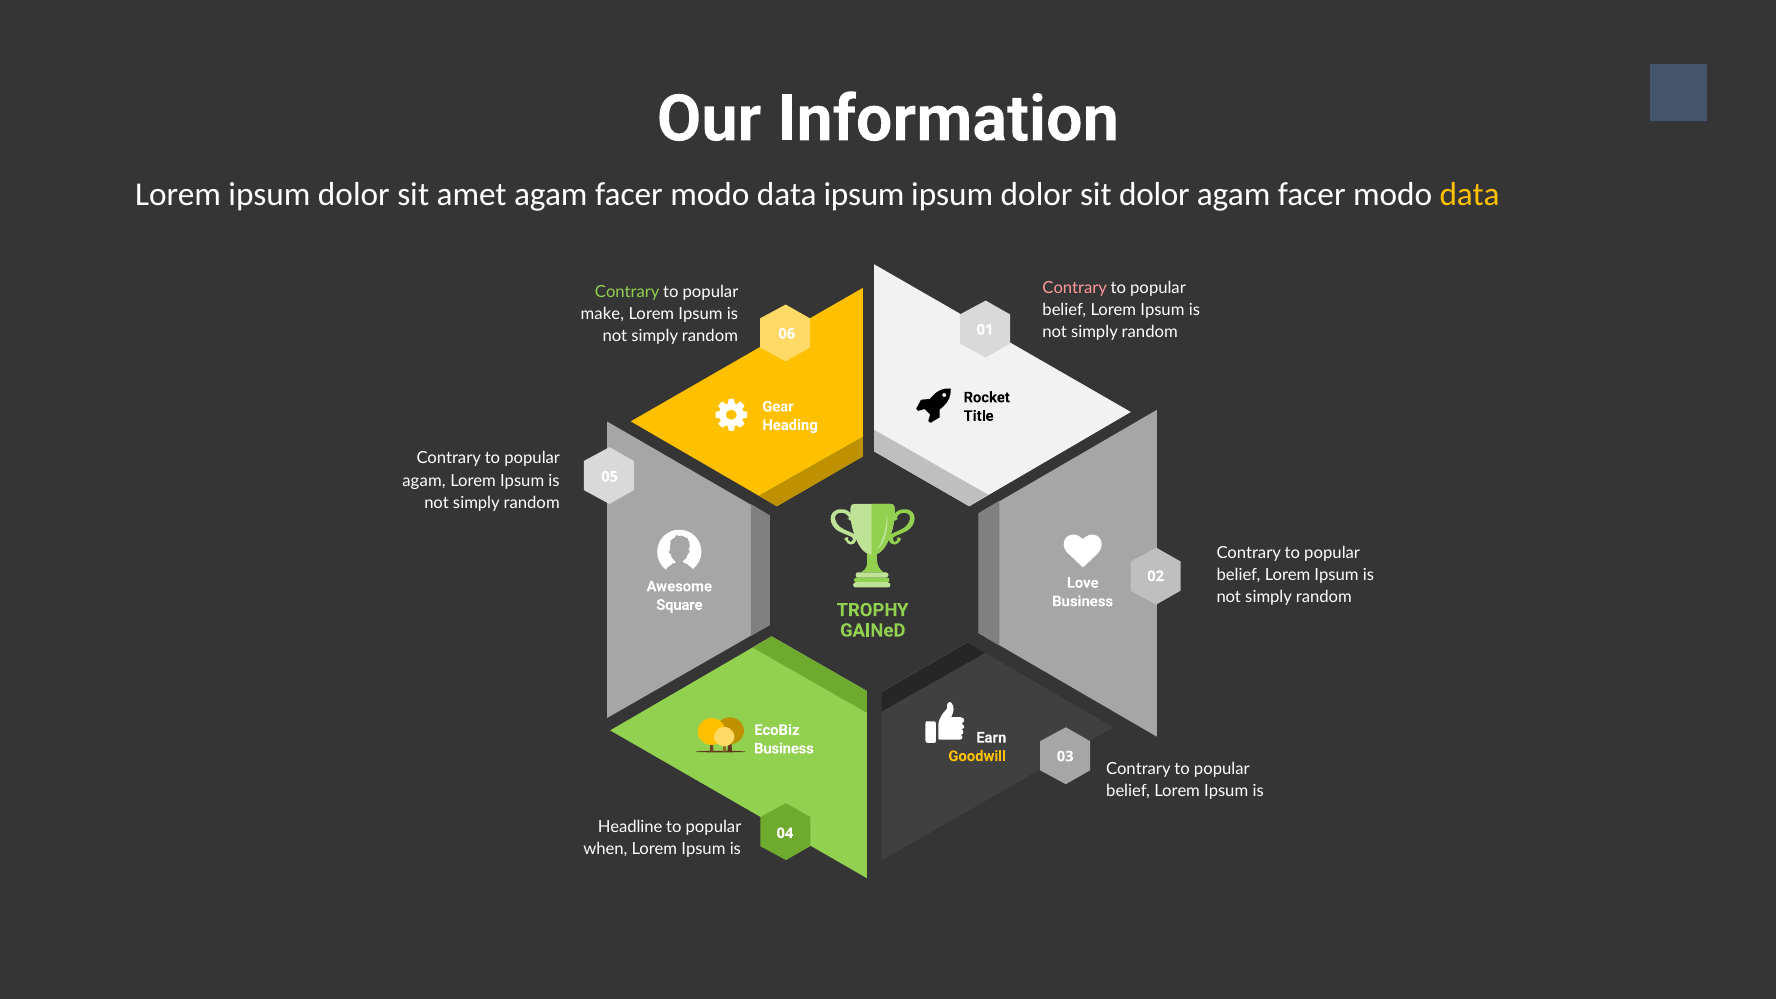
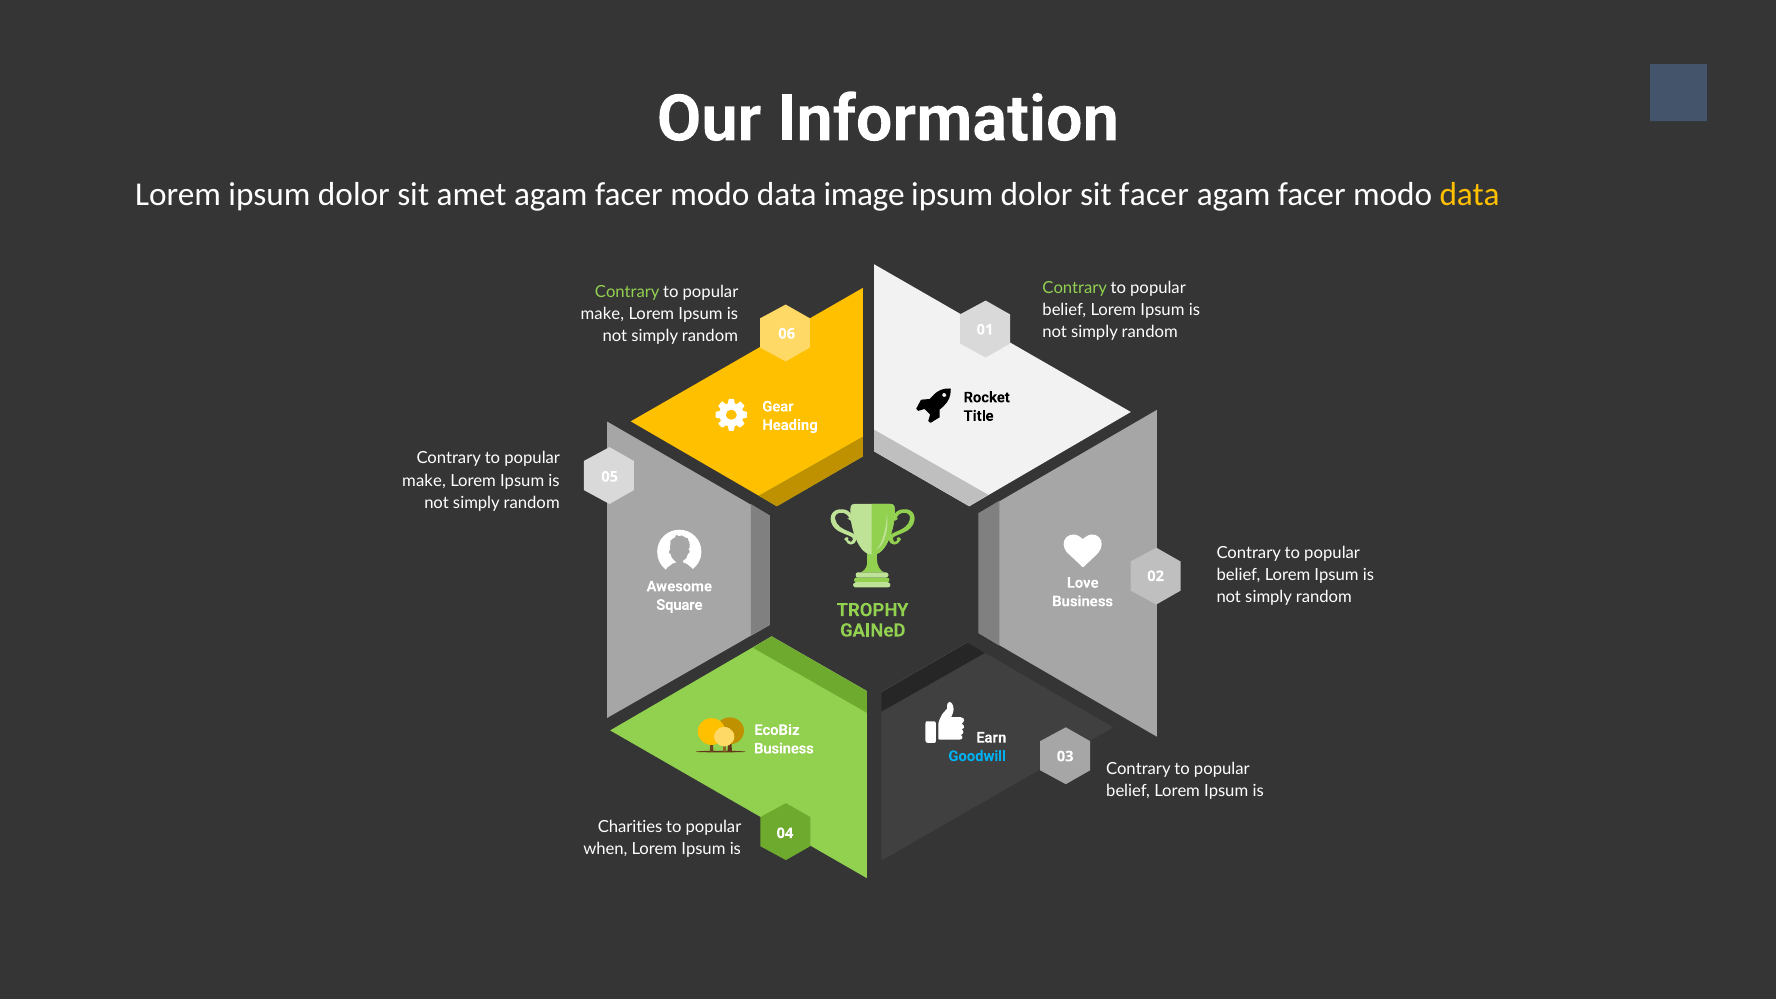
data ipsum: ipsum -> image
sit dolor: dolor -> facer
Contrary at (1075, 288) colour: pink -> light green
agam at (424, 481): agam -> make
Goodwill colour: yellow -> light blue
Headline: Headline -> Charities
